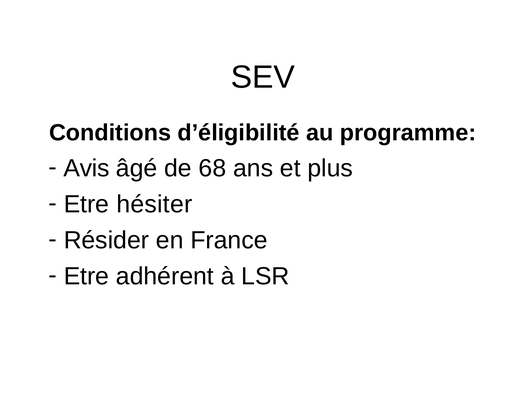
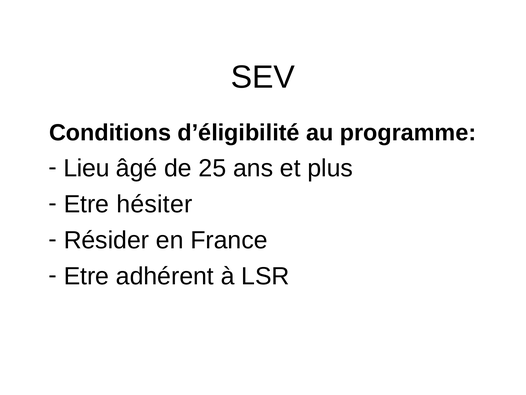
Avis: Avis -> Lieu
68: 68 -> 25
